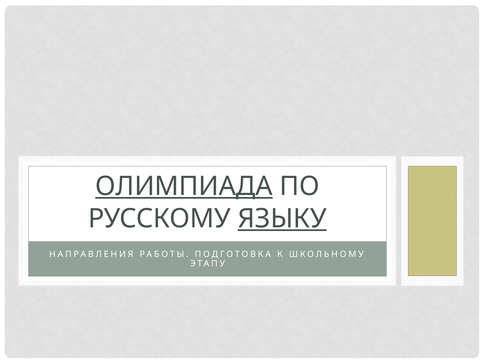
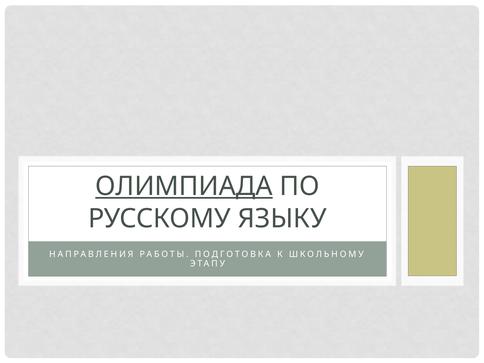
ЯЗЫКУ underline: present -> none
